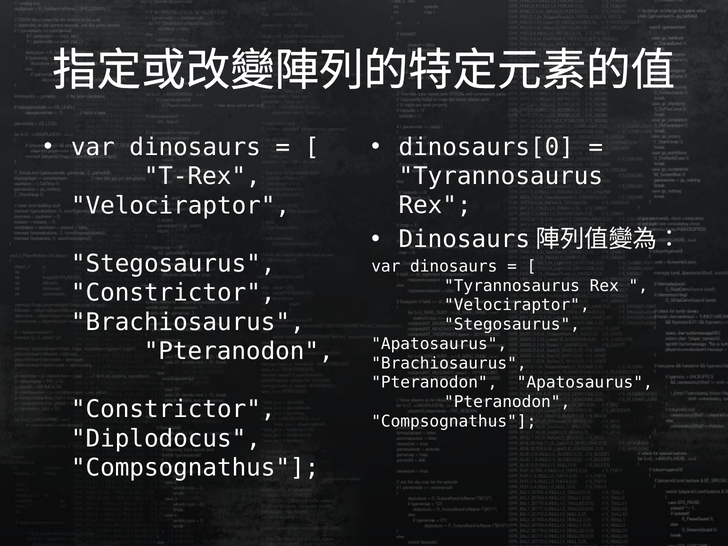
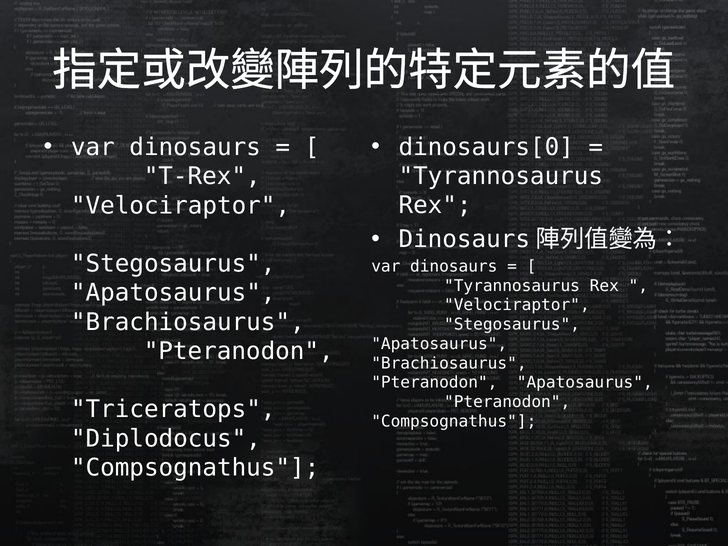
Constrictor at (173, 293): Constrictor -> Apatosaurus
Constrictor at (173, 409): Constrictor -> Triceratops
